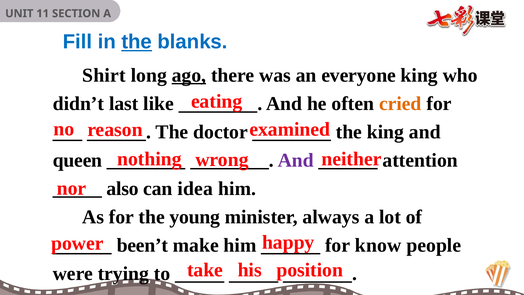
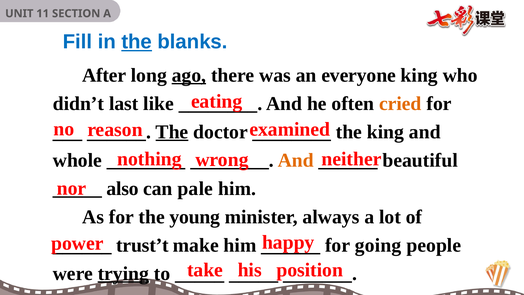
Shirt: Shirt -> After
The at (172, 132) underline: none -> present
queen: queen -> whole
And at (296, 160) colour: purple -> orange
attention: attention -> beautiful
idea: idea -> pale
been’t: been’t -> trust’t
know: know -> going
trying underline: none -> present
